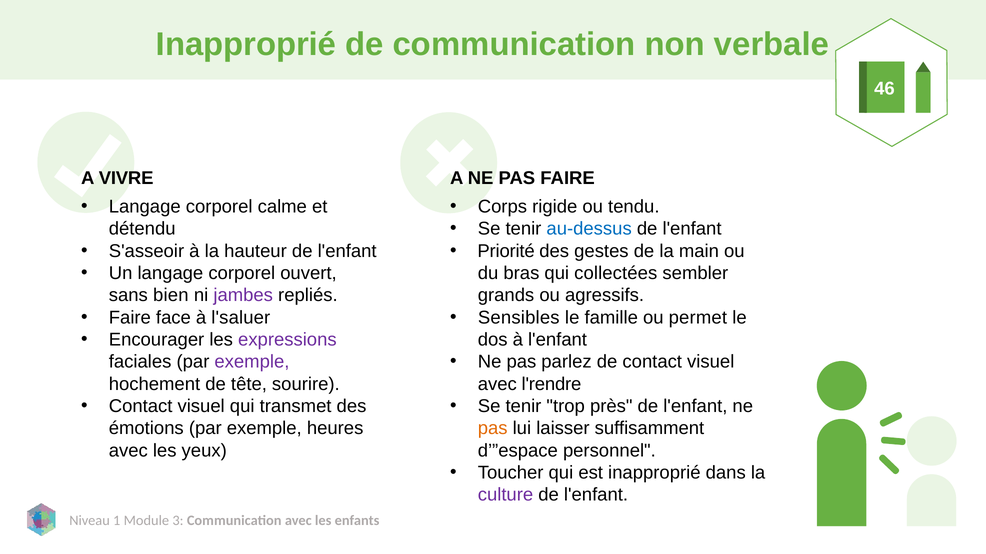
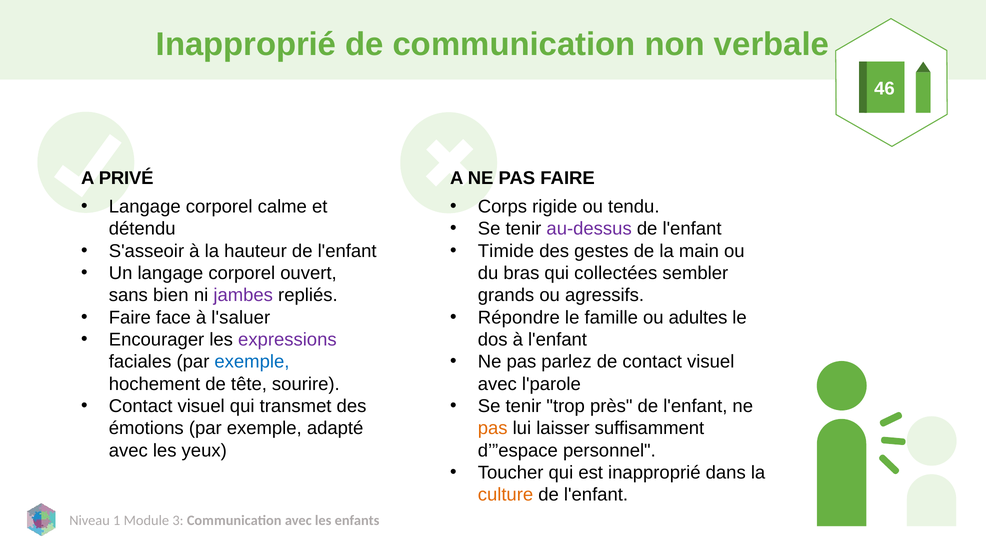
VIVRE: VIVRE -> PRIVÉ
au-dessus colour: blue -> purple
Priorité: Priorité -> Timide
Sensibles: Sensibles -> Répondre
permet: permet -> adultes
exemple at (252, 362) colour: purple -> blue
l'rendre: l'rendre -> l'parole
heures: heures -> adapté
culture colour: purple -> orange
